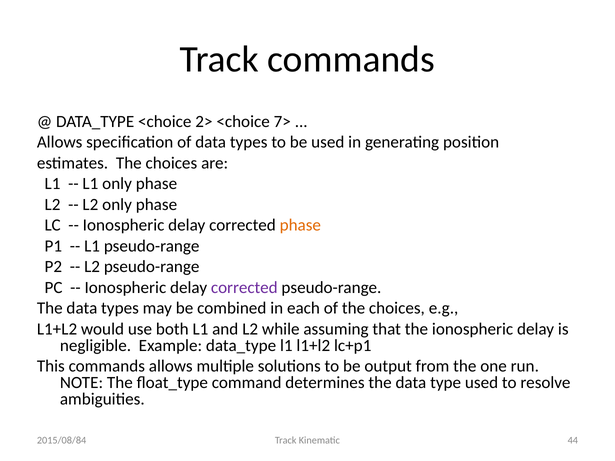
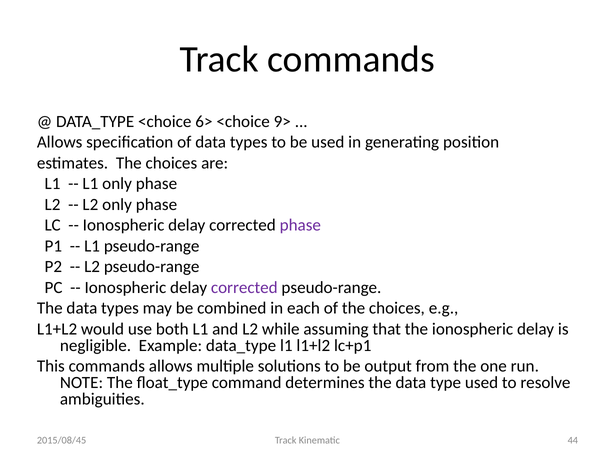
2>: 2> -> 6>
7>: 7> -> 9>
phase at (300, 225) colour: orange -> purple
2015/08/84: 2015/08/84 -> 2015/08/45
